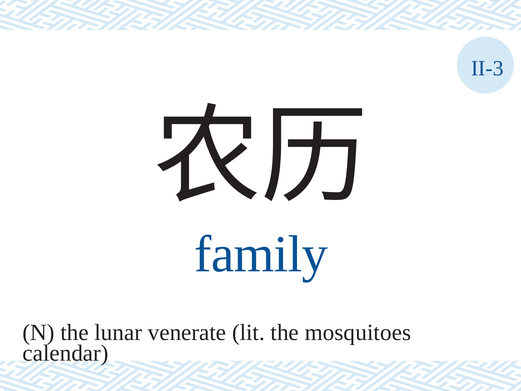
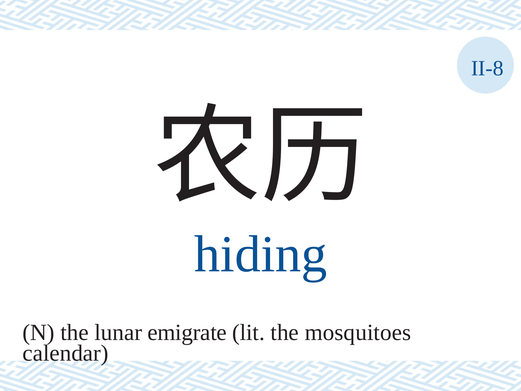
II-3: II-3 -> II-8
family: family -> hiding
venerate: venerate -> emigrate
